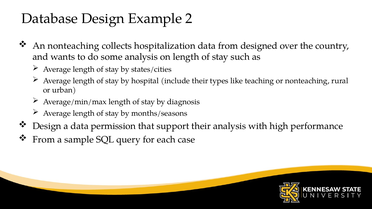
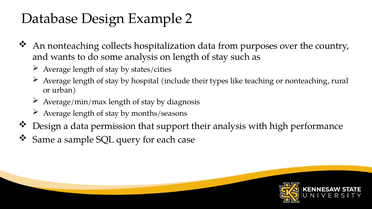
designed: designed -> purposes
From at (44, 140): From -> Same
